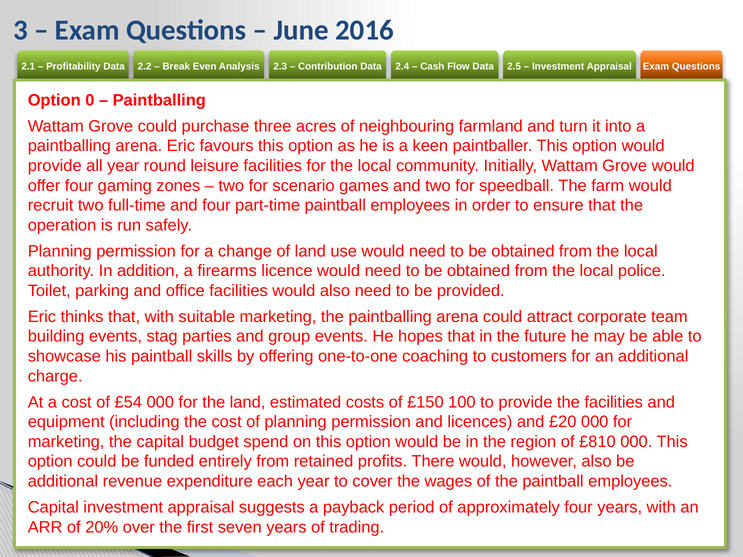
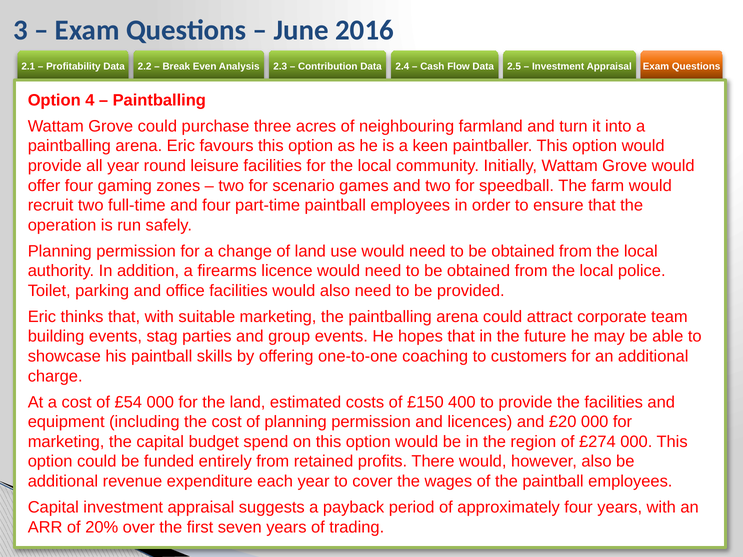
0: 0 -> 4
100: 100 -> 400
£810: £810 -> £274
